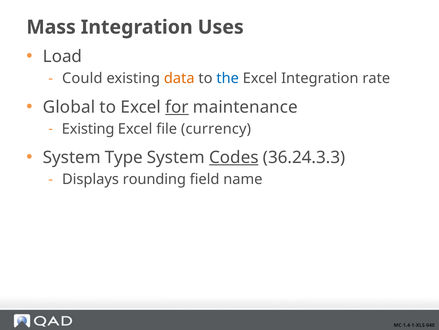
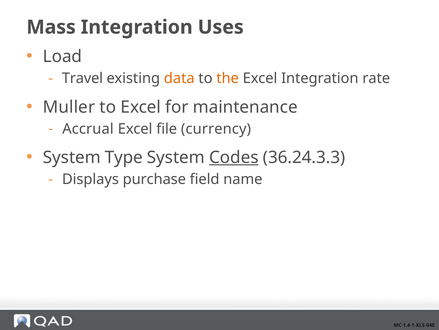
Could: Could -> Travel
the colour: blue -> orange
Global: Global -> Muller
for underline: present -> none
Existing at (88, 129): Existing -> Accrual
rounding: rounding -> purchase
